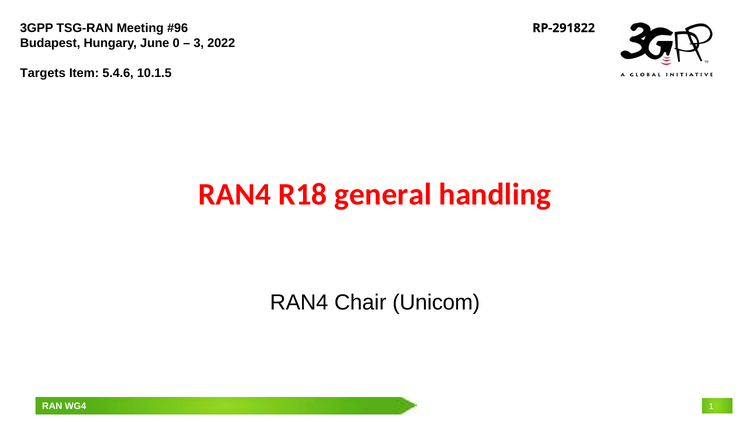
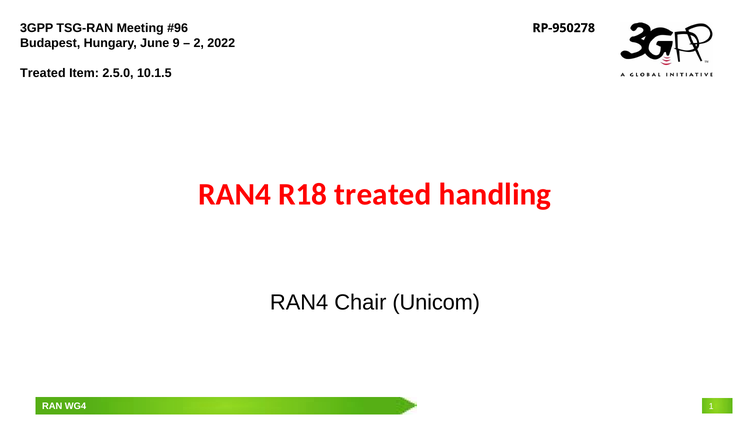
RP-291822: RP-291822 -> RP-950278
0: 0 -> 9
3: 3 -> 2
Targets at (43, 73): Targets -> Treated
5.4.6: 5.4.6 -> 2.5.0
R18 general: general -> treated
